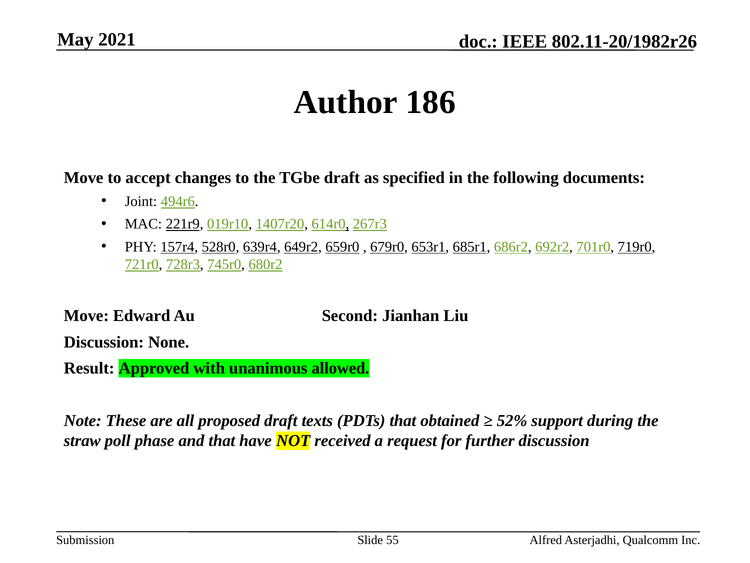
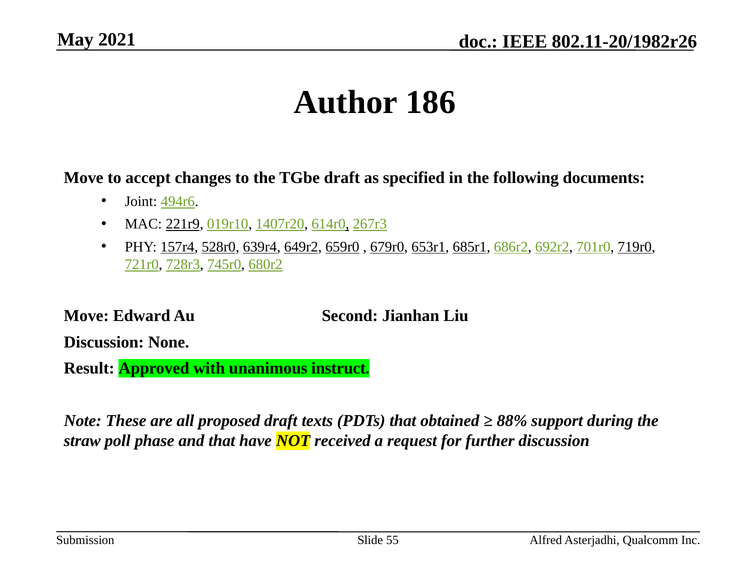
allowed: allowed -> instruct
52%: 52% -> 88%
